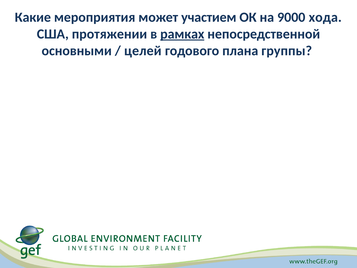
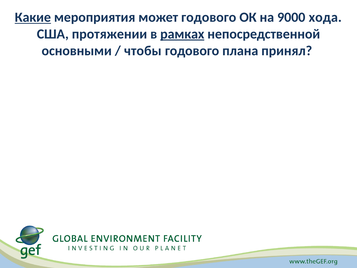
Какие underline: none -> present
может участием: участием -> годового
целей: целей -> чтобы
группы: группы -> принял
